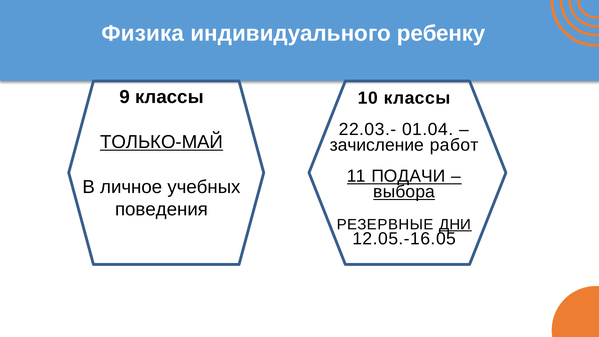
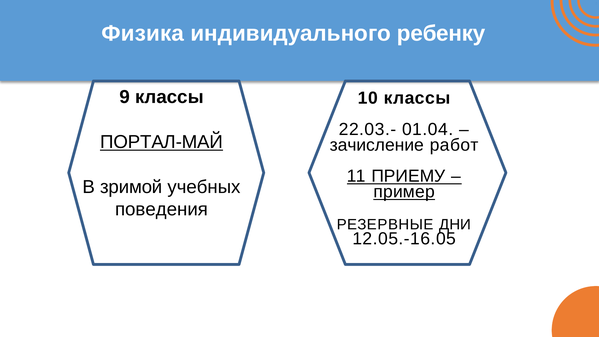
ТОЛЬКО-МАЙ: ТОЛЬКО-МАЙ -> ПОРТАЛ-МАЙ
ПОДАЧИ: ПОДАЧИ -> ПРИЕМУ
личное: личное -> зримой
выбора: выбора -> пример
ДНИ underline: present -> none
